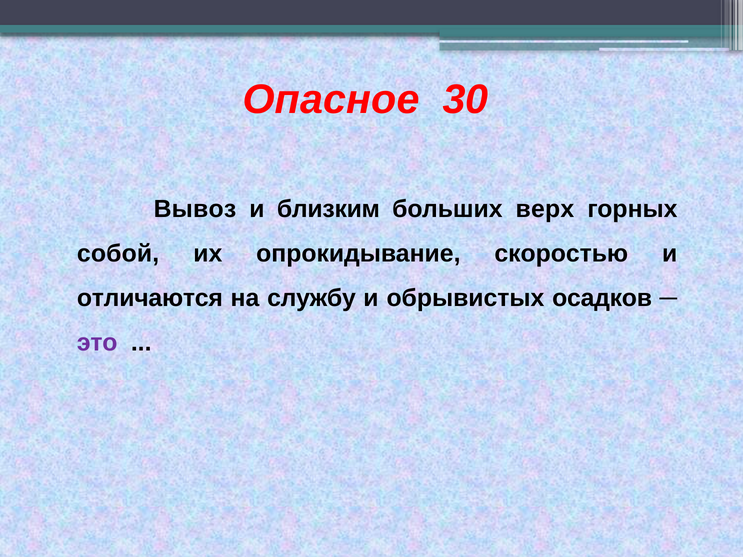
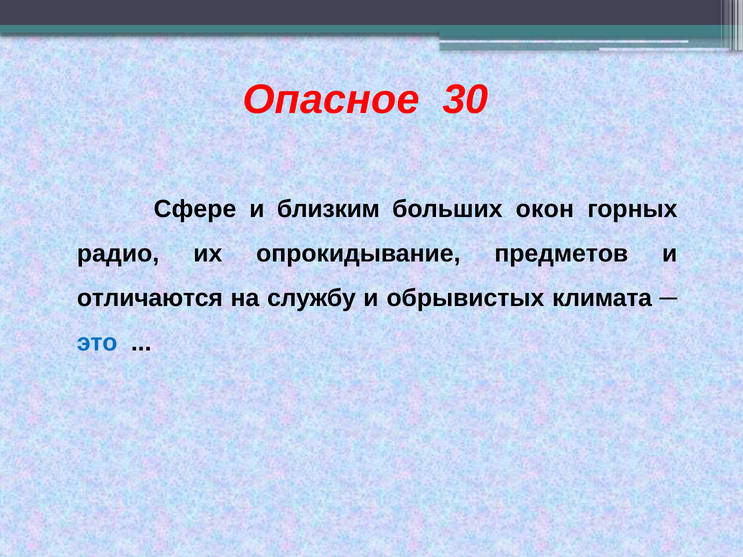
Вывоз: Вывоз -> Сфере
верх: верх -> окон
собой: собой -> радио
скоростью: скоростью -> предметов
осадков: осадков -> климата
это colour: purple -> blue
